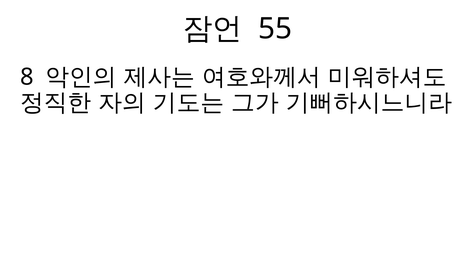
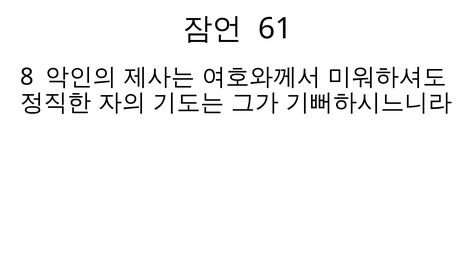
55: 55 -> 61
